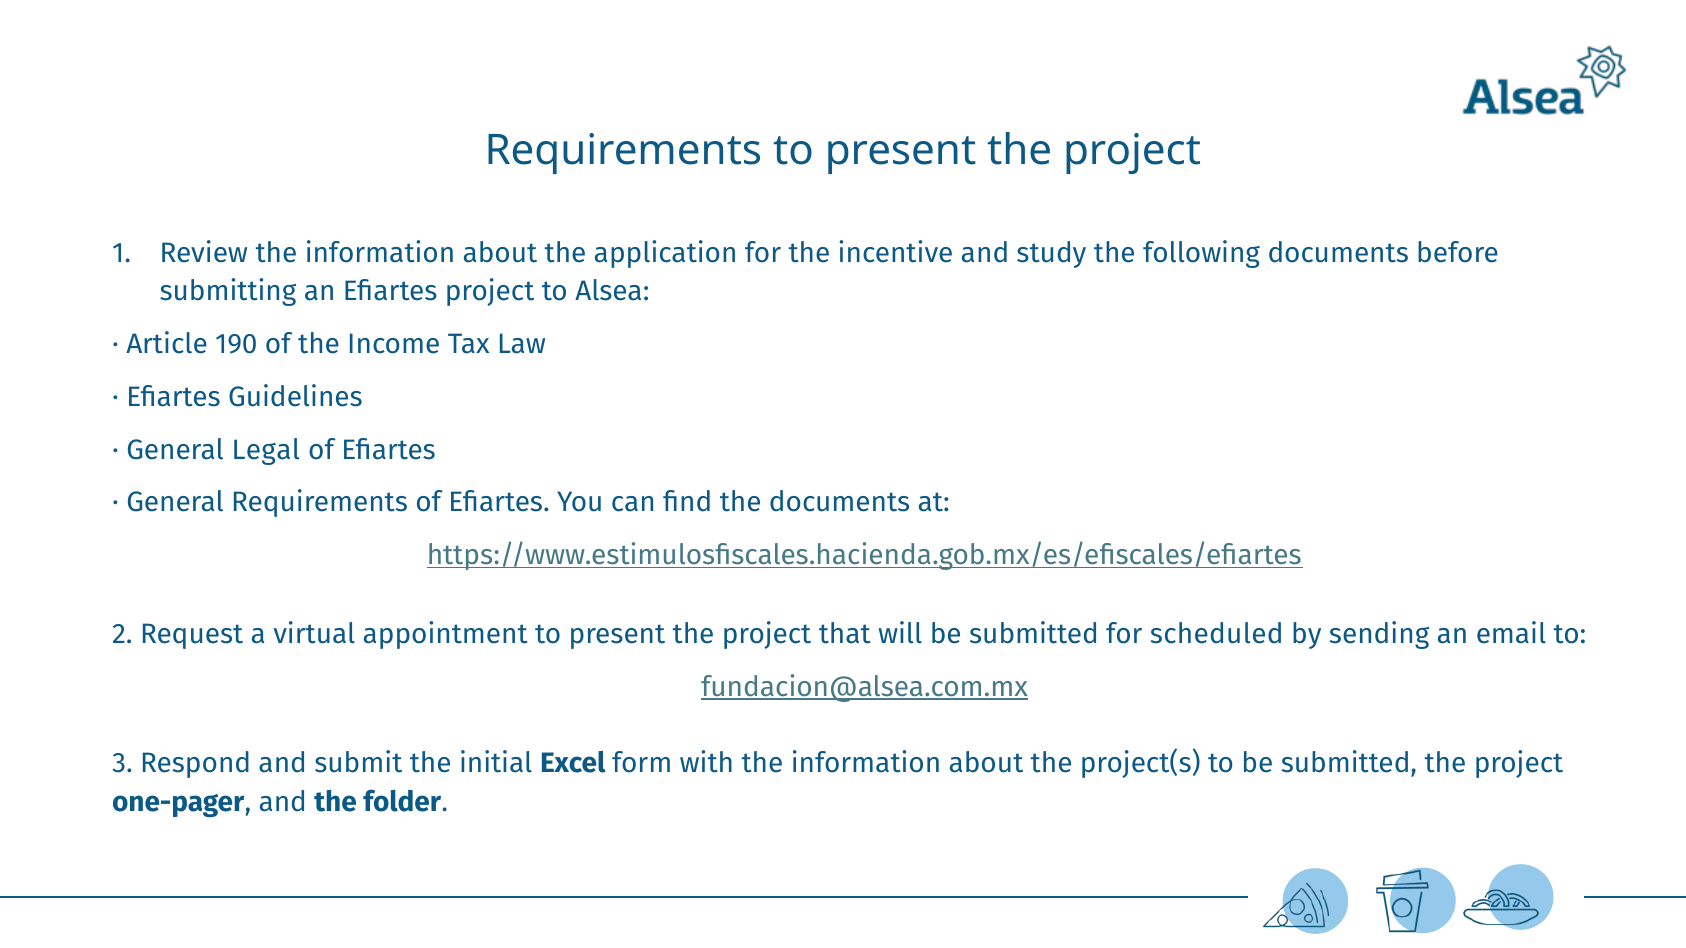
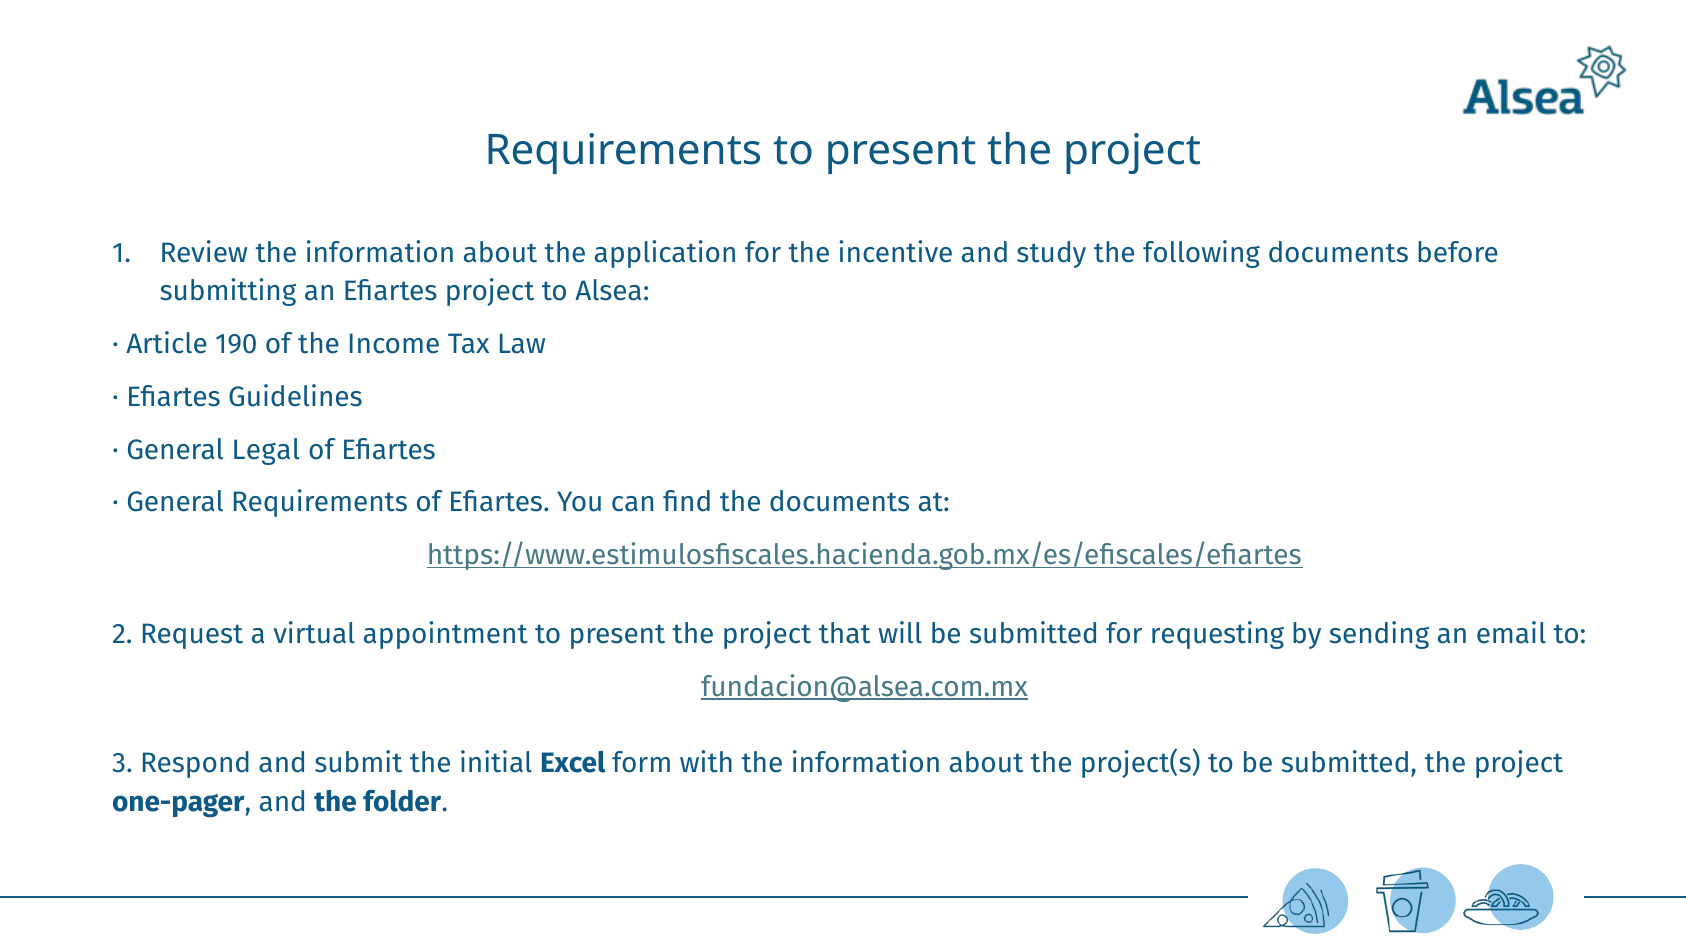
scheduled: scheduled -> requesting
